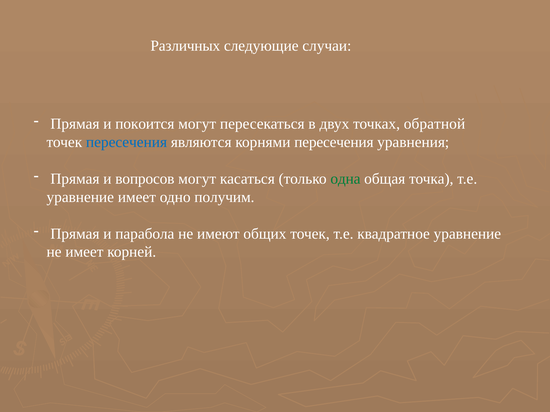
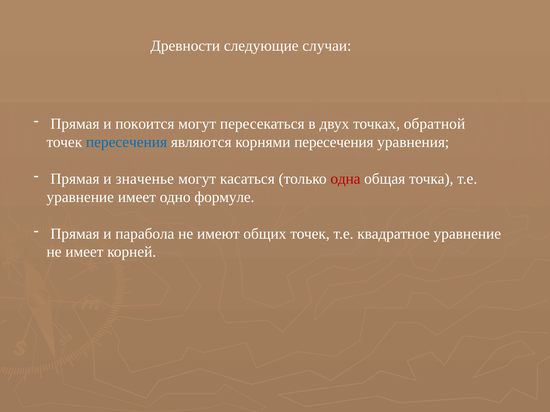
Различных: Различных -> Древности
вопросов: вопросов -> значенье
одна colour: green -> red
получим: получим -> формуле
